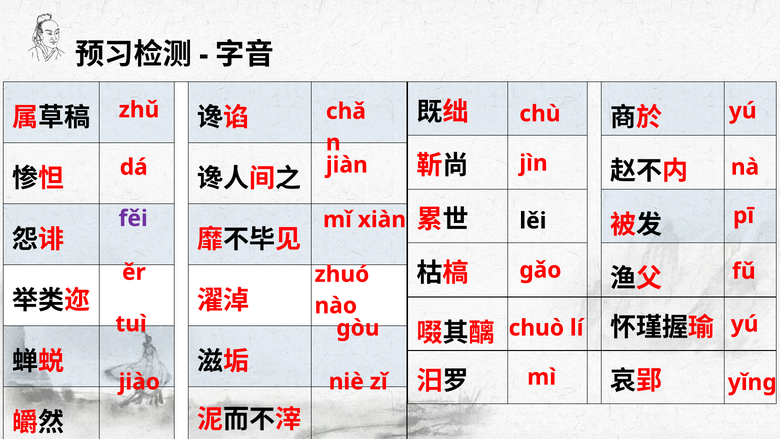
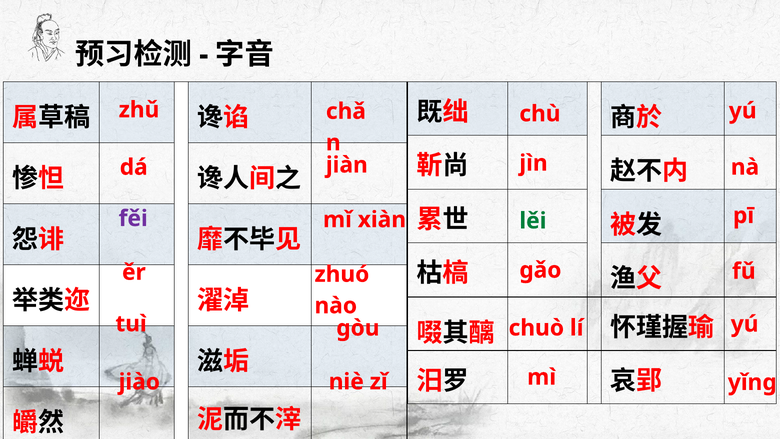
lěi colour: black -> green
